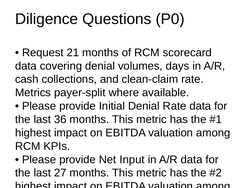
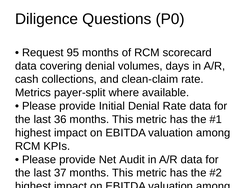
21: 21 -> 95
Input: Input -> Audit
27: 27 -> 37
